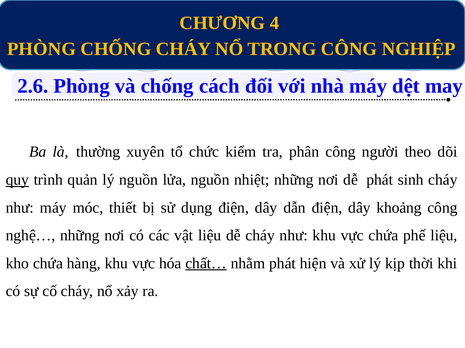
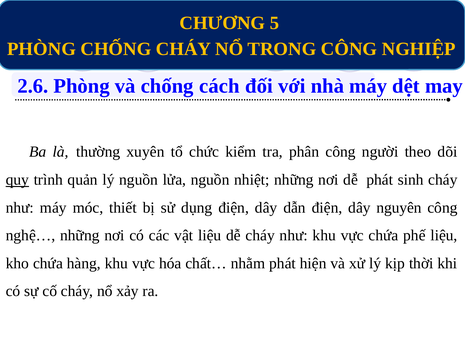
4: 4 -> 5
khoảng: khoảng -> nguyên
chất… underline: present -> none
